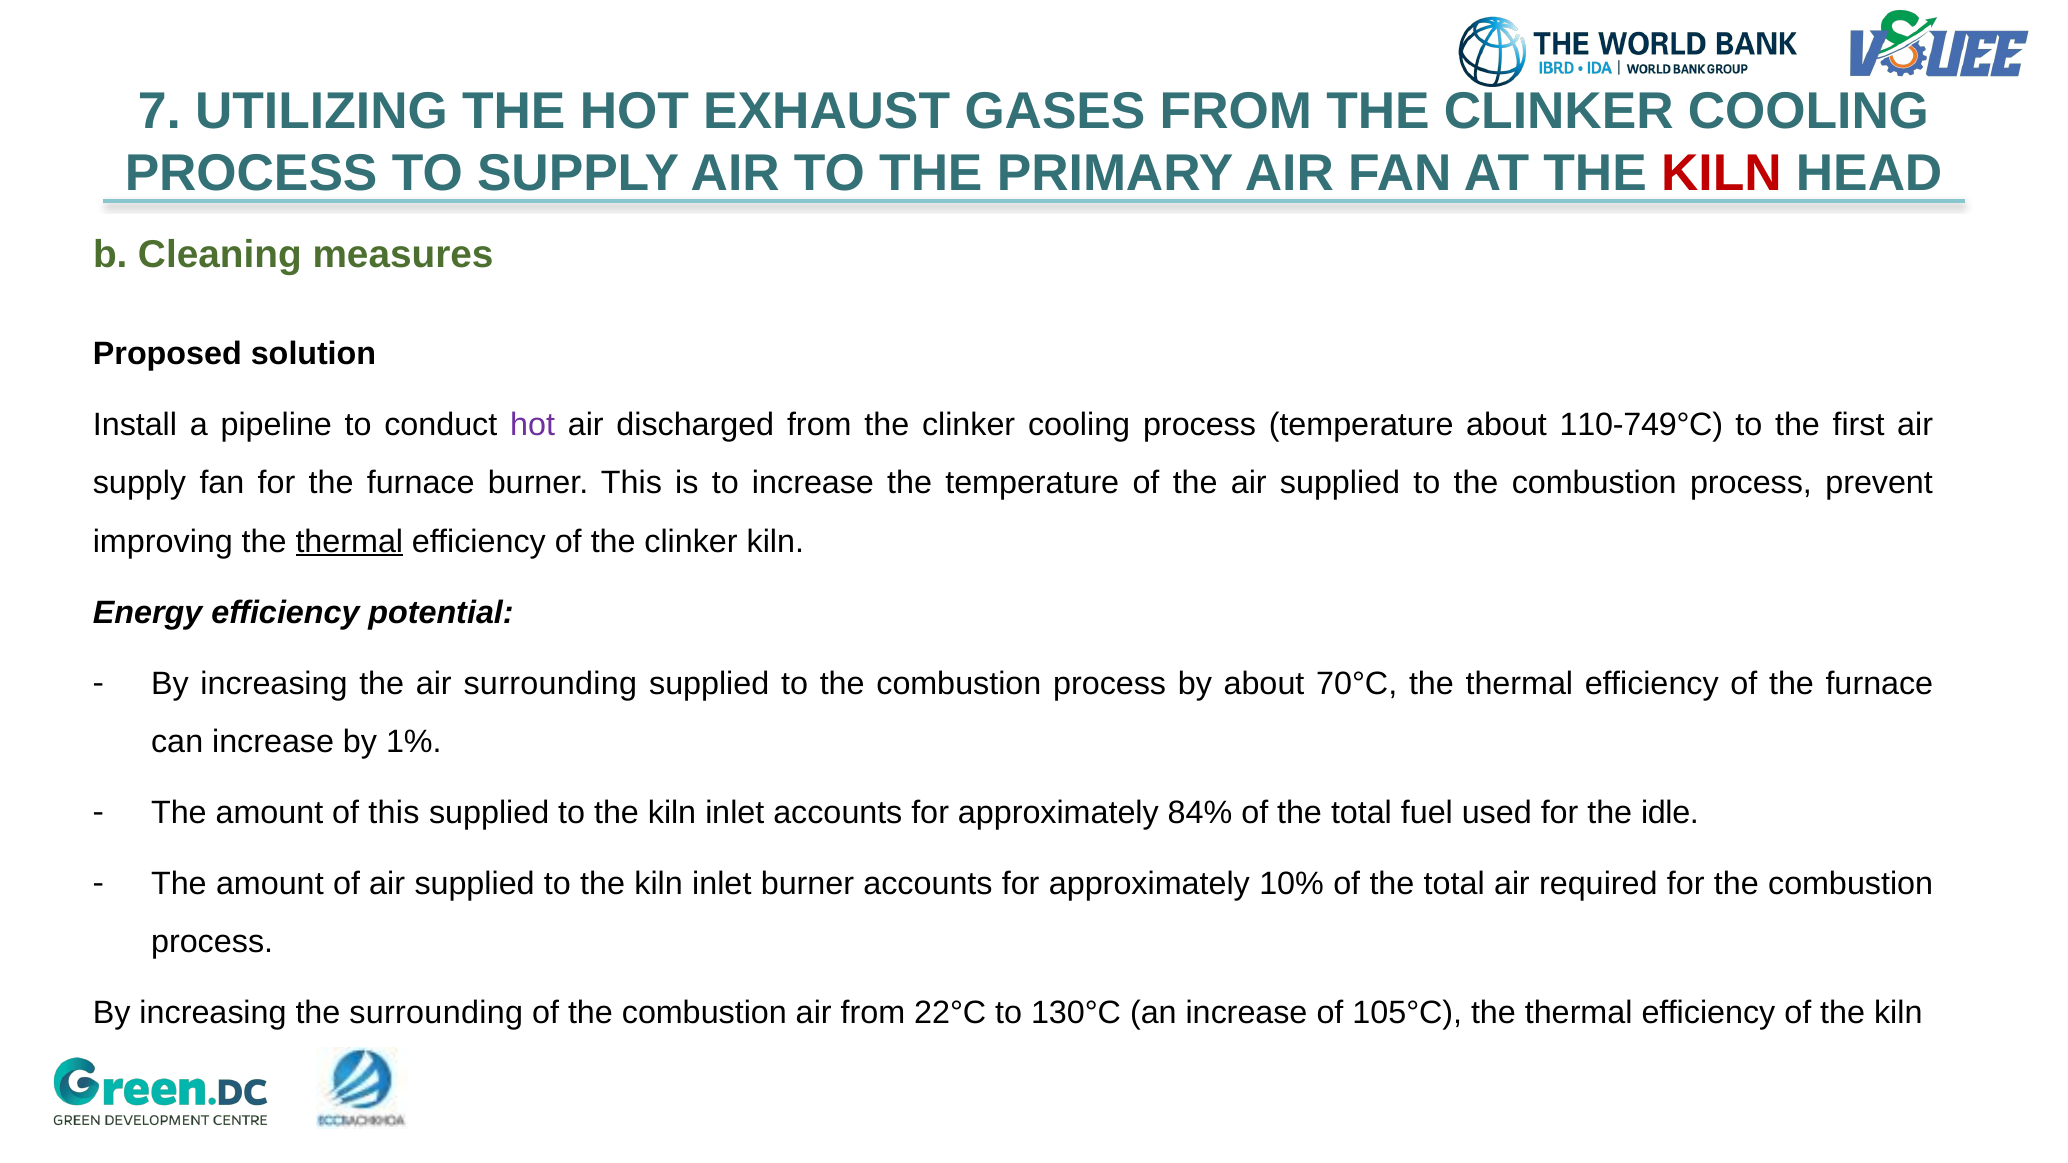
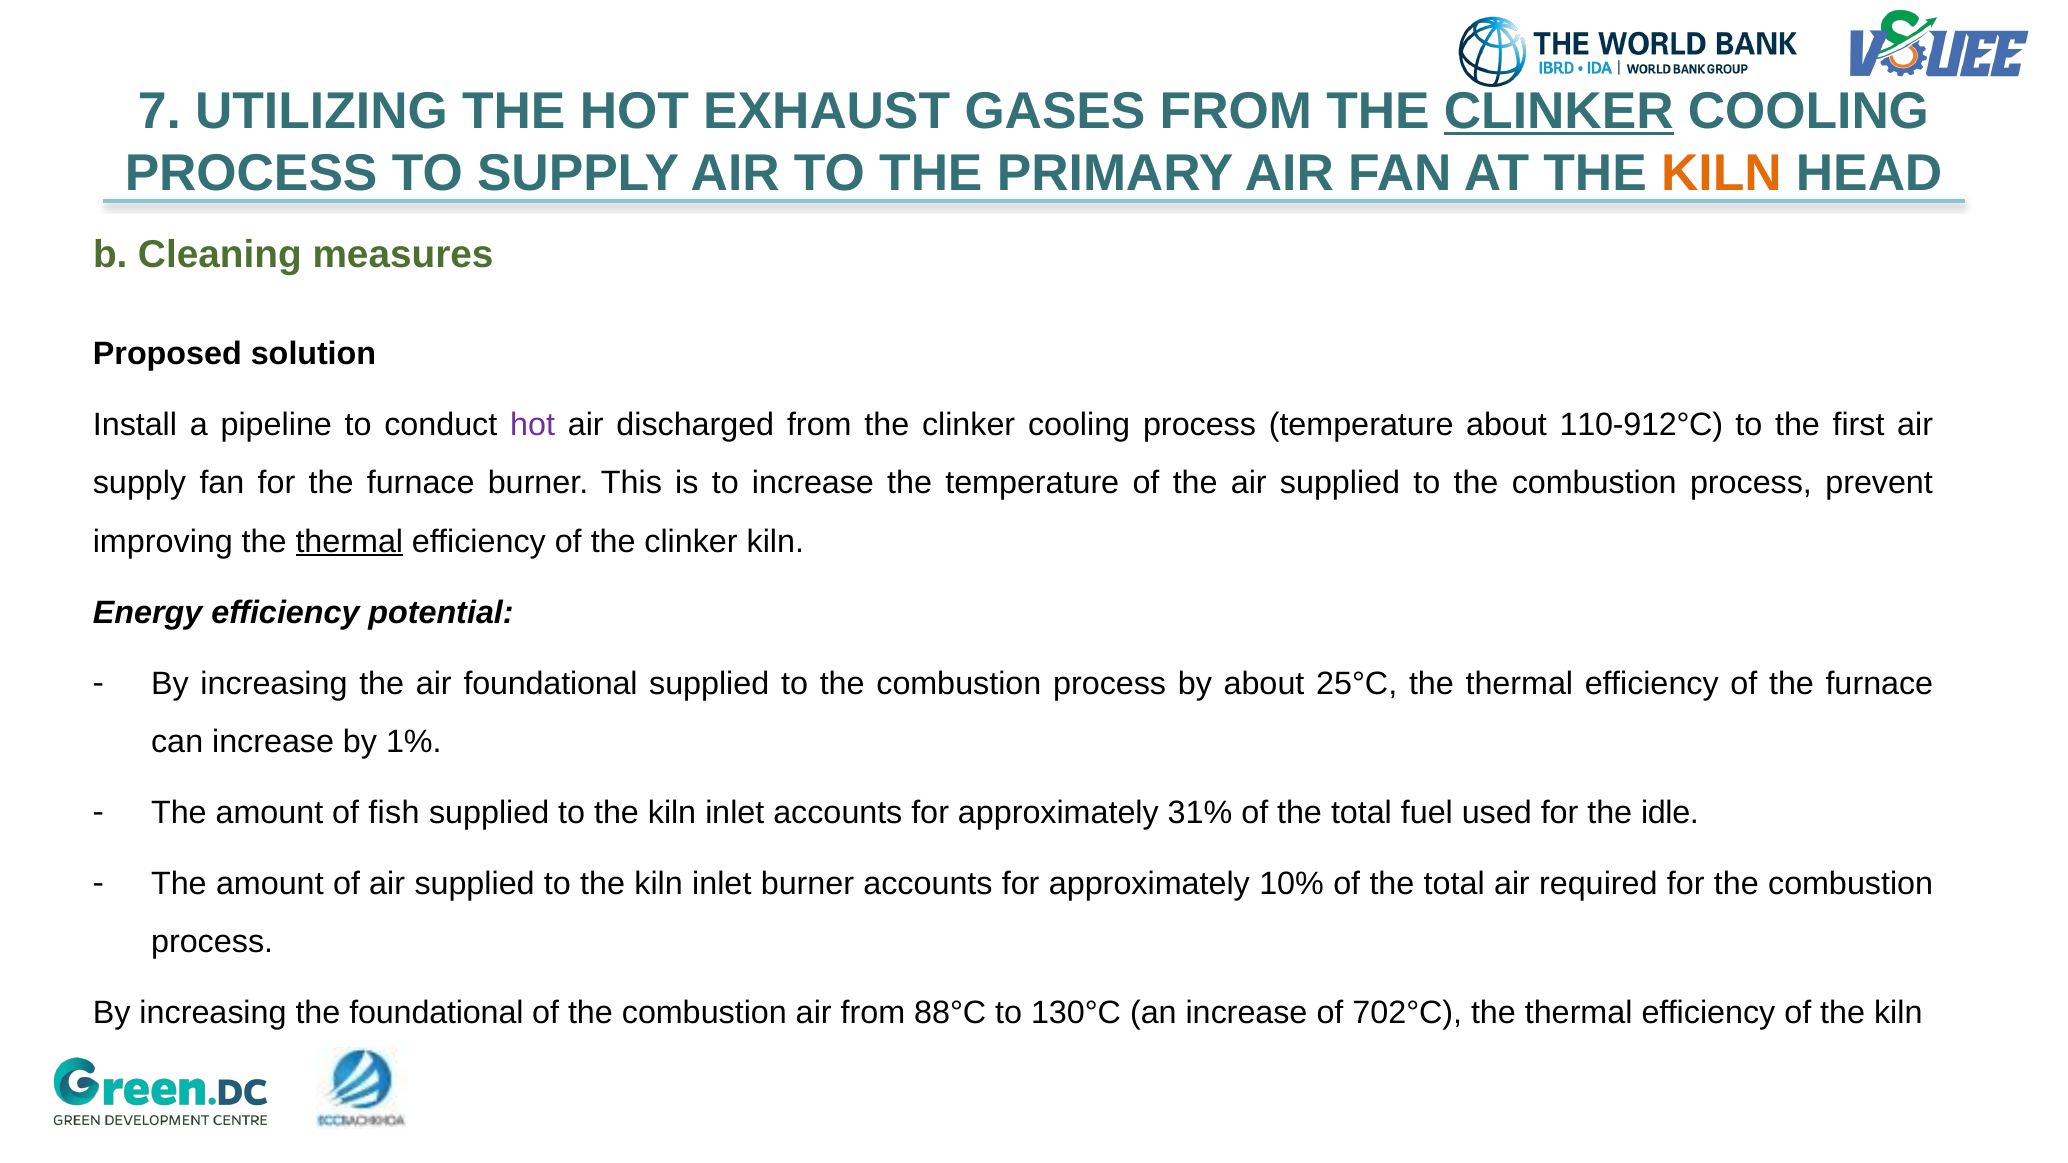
CLINKER at (1559, 111) underline: none -> present
KILN at (1721, 173) colour: red -> orange
110-749°C: 110-749°C -> 110-912°C
air surrounding: surrounding -> foundational
70°C: 70°C -> 25°C
of this: this -> fish
84%: 84% -> 31%
the surrounding: surrounding -> foundational
22°C: 22°C -> 88°C
105°C: 105°C -> 702°C
